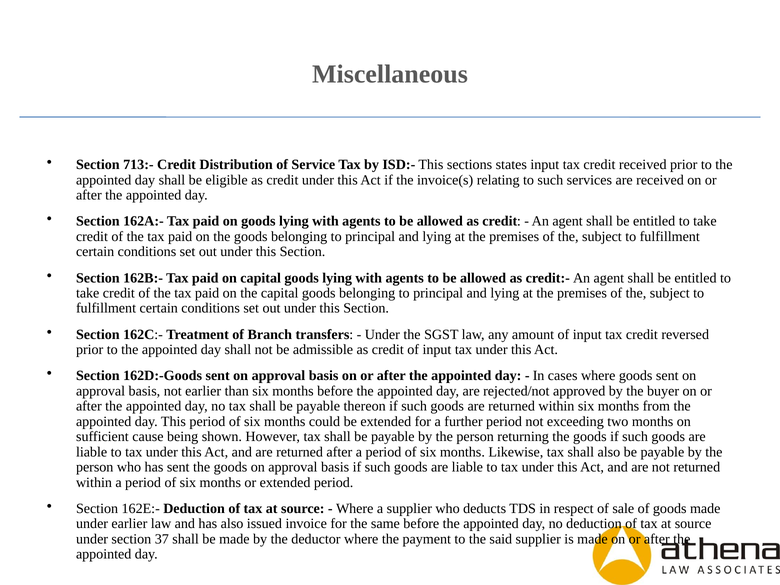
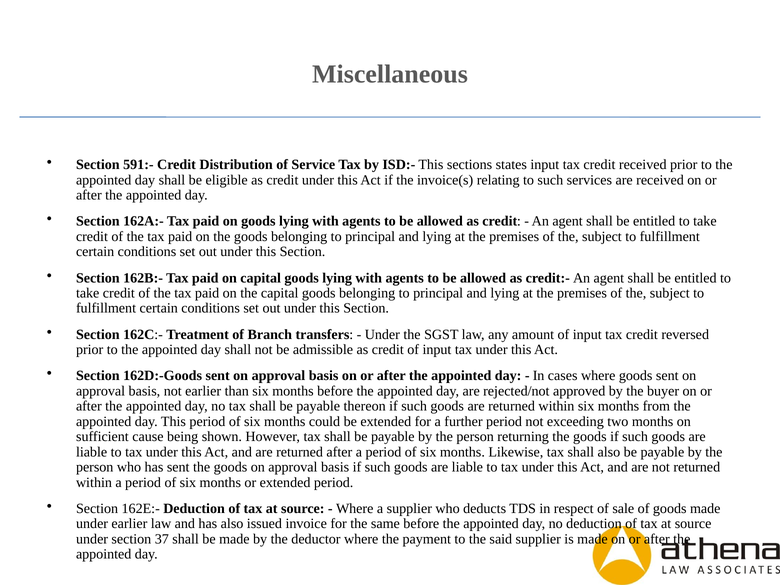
713:-: 713:- -> 591:-
